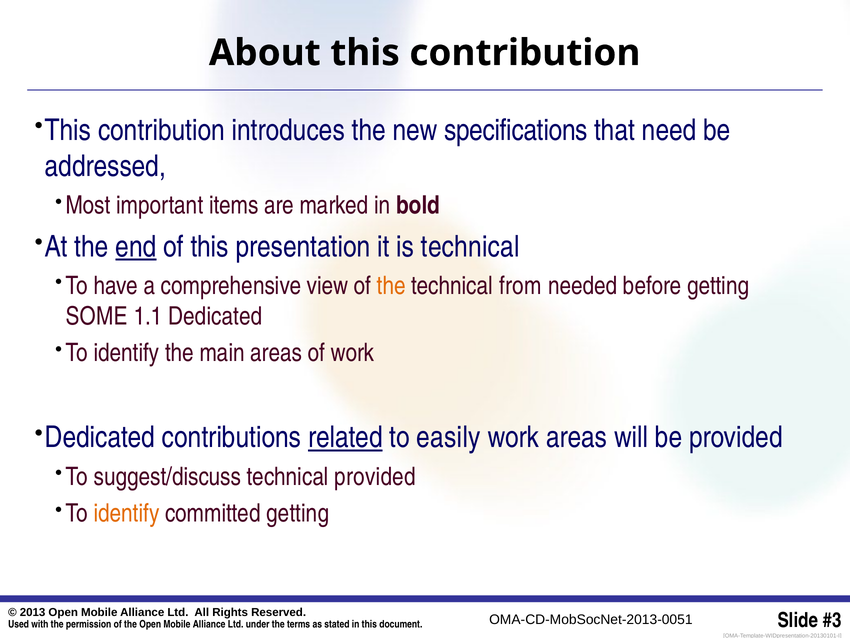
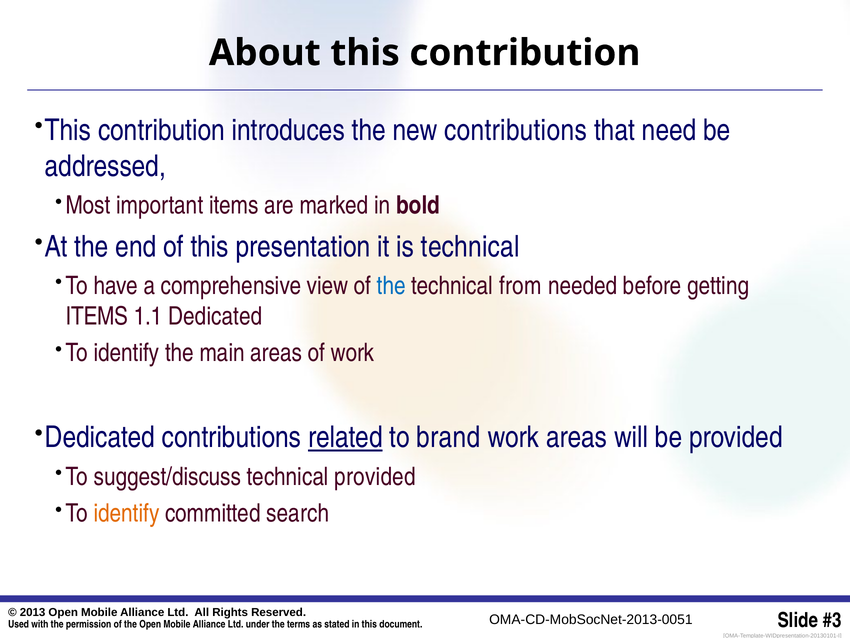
new specifications: specifications -> contributions
end underline: present -> none
the at (391, 286) colour: orange -> blue
SOME at (97, 316): SOME -> ITEMS
easily: easily -> brand
committed getting: getting -> search
